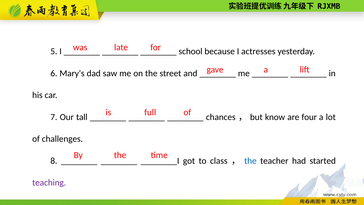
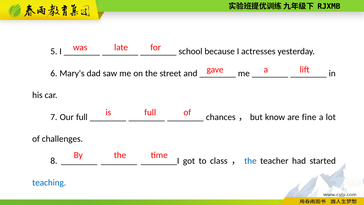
Our tall: tall -> full
four: four -> fine
teaching colour: purple -> blue
